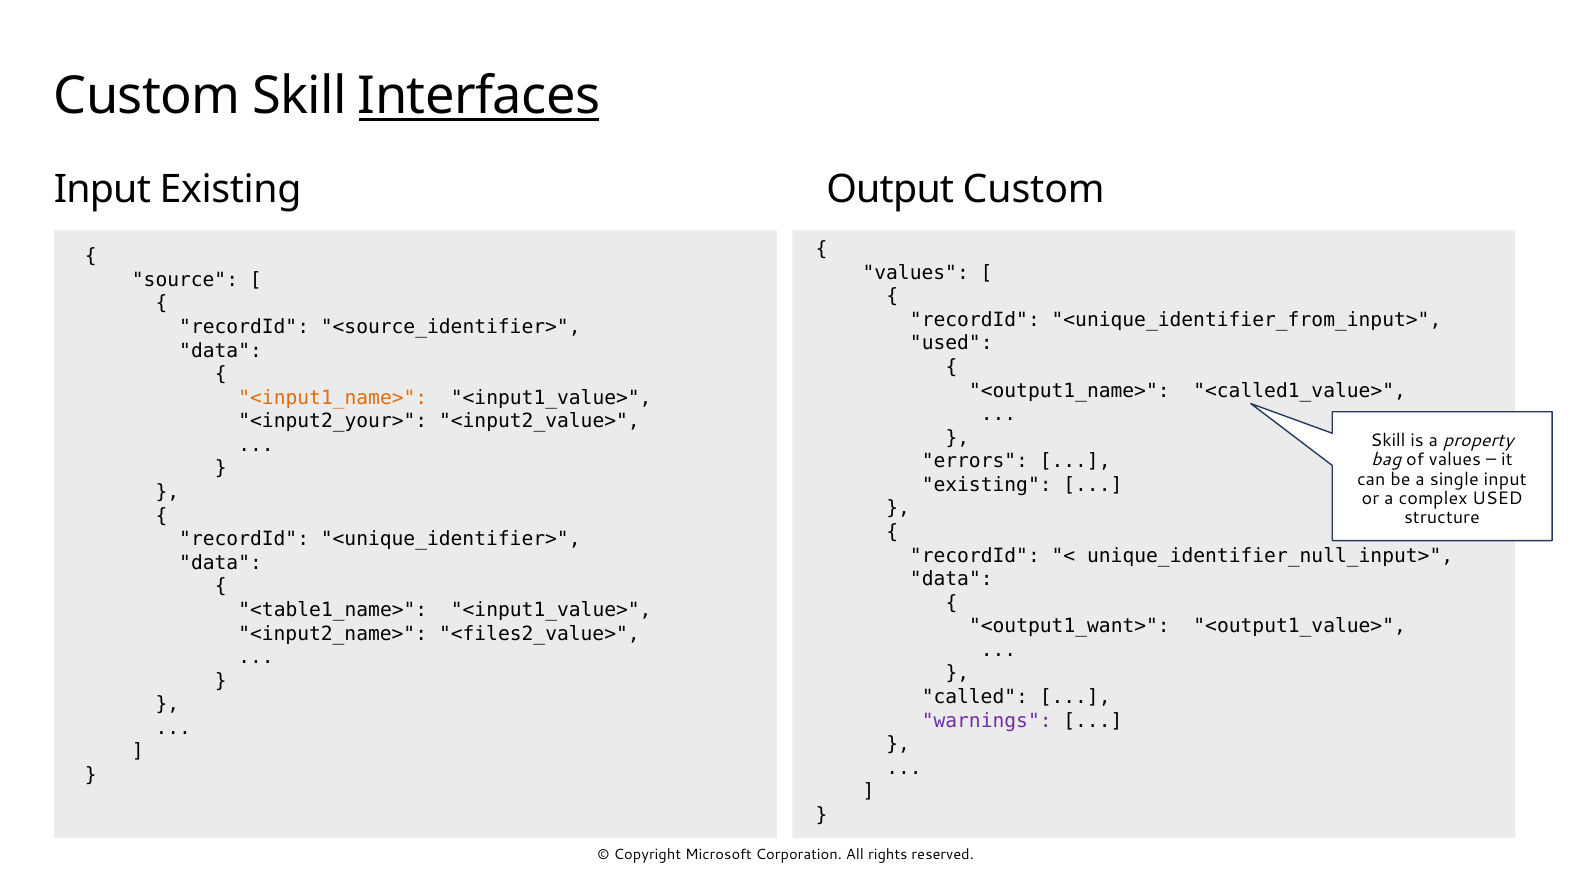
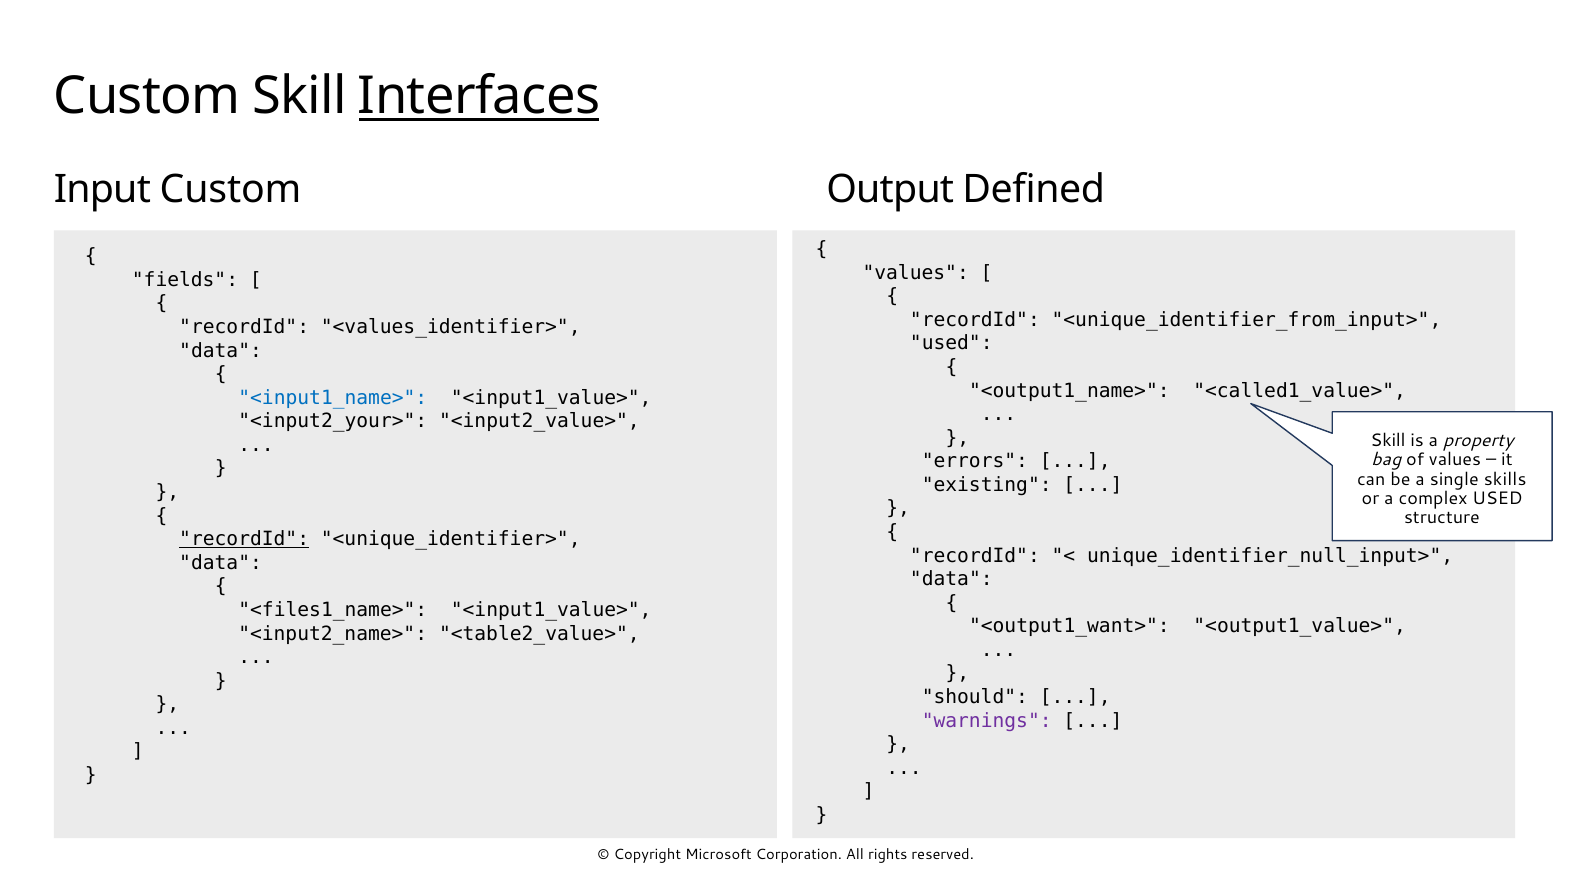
Input Existing: Existing -> Custom
Output Custom: Custom -> Defined
source: source -> fields
<source_identifier>: <source_identifier> -> <values_identifier>
<input1_name> colour: orange -> blue
single input: input -> skills
recordId at (244, 539) underline: none -> present
<table1_name>: <table1_name> -> <files1_name>
<files2_value>: <files2_value> -> <table2_value>
called: called -> should
